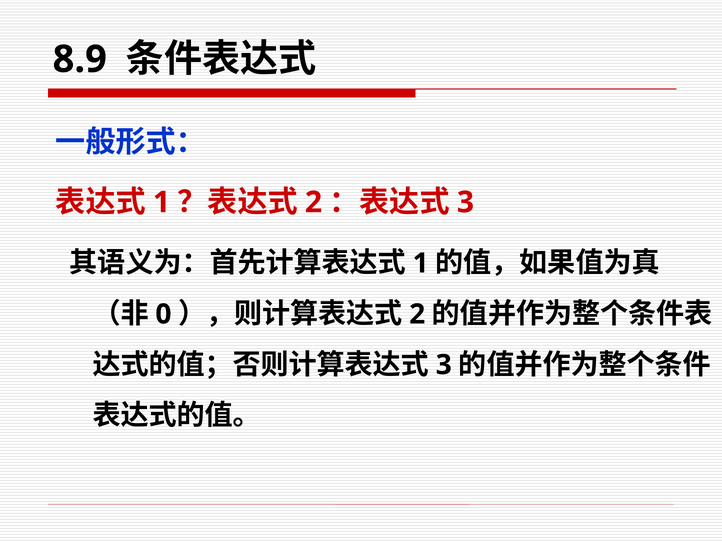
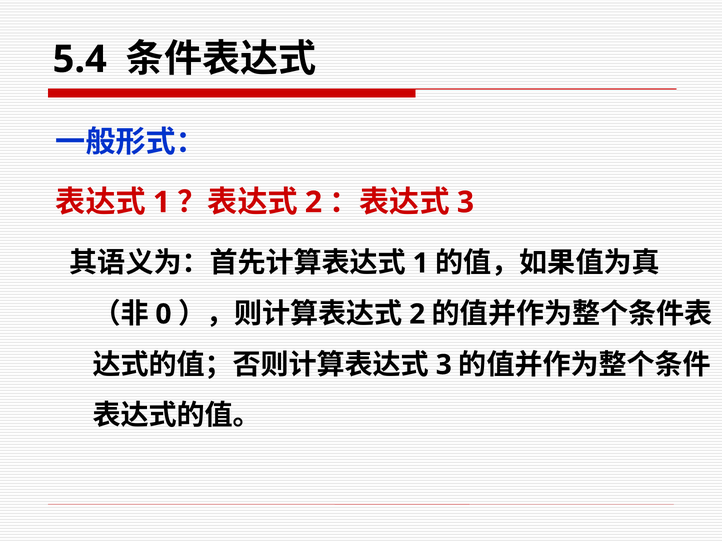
8.9: 8.9 -> 5.4
